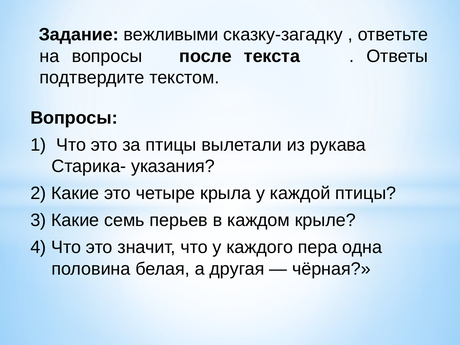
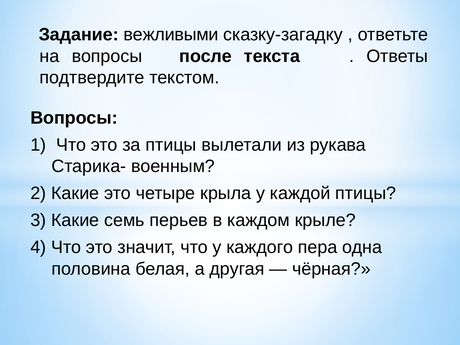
указания: указания -> военным
